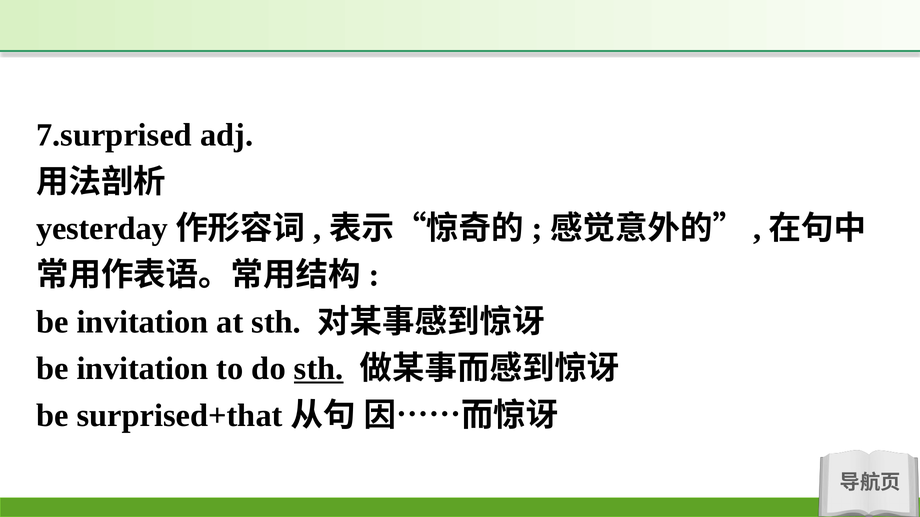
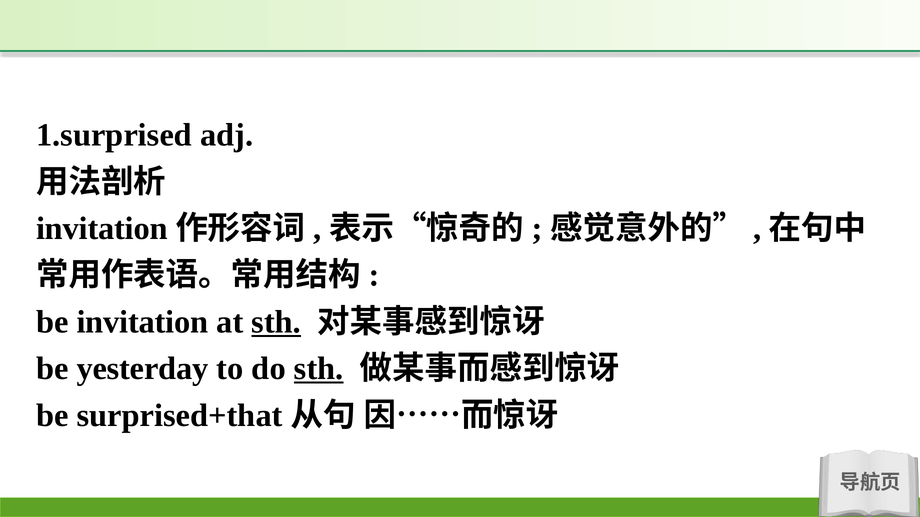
7.surprised: 7.surprised -> 1.surprised
yesterday at (102, 229): yesterday -> invitation
sth at (276, 322) underline: none -> present
invitation at (142, 369): invitation -> yesterday
